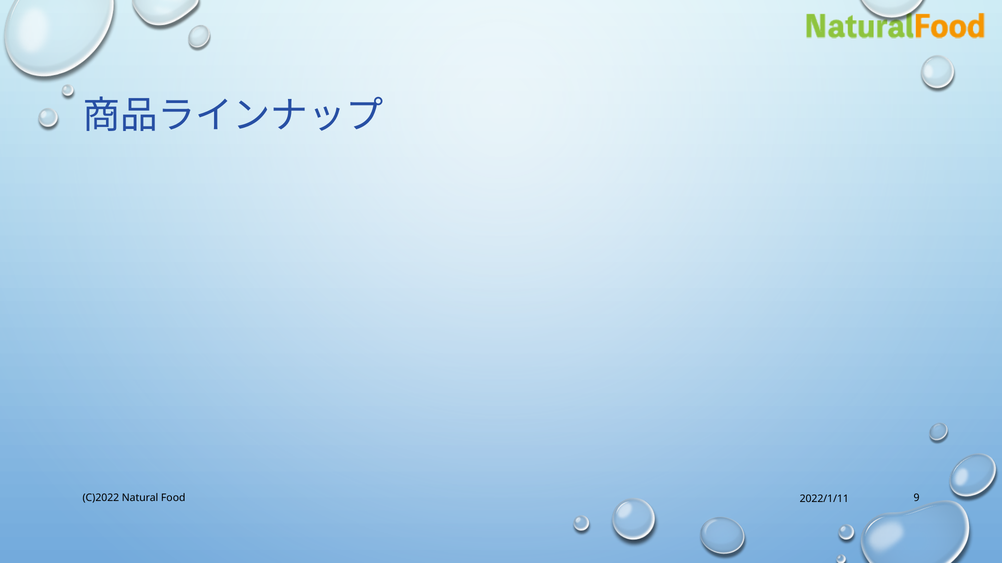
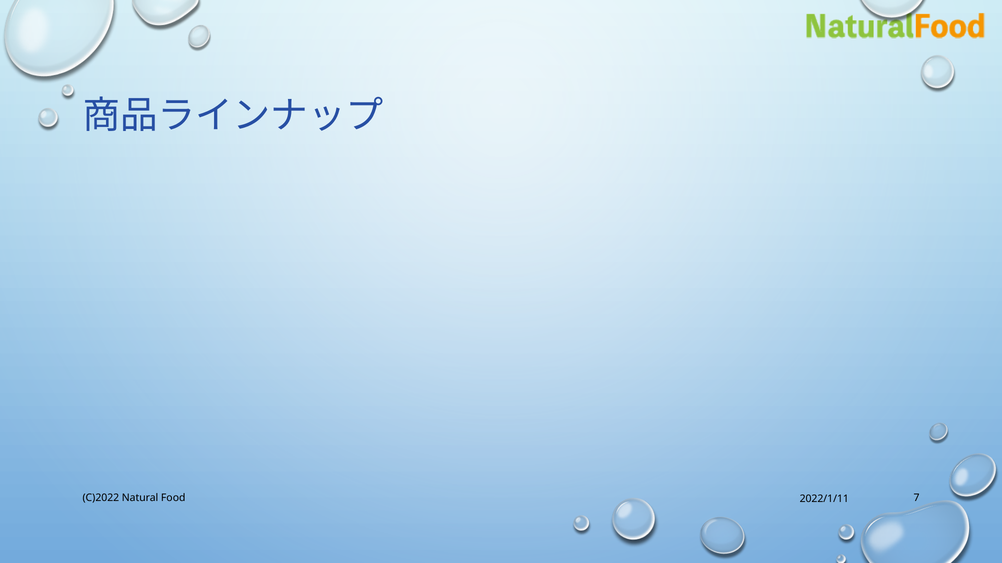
9: 9 -> 7
